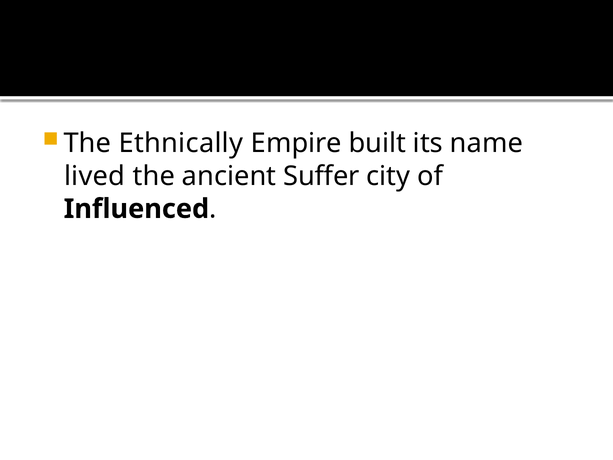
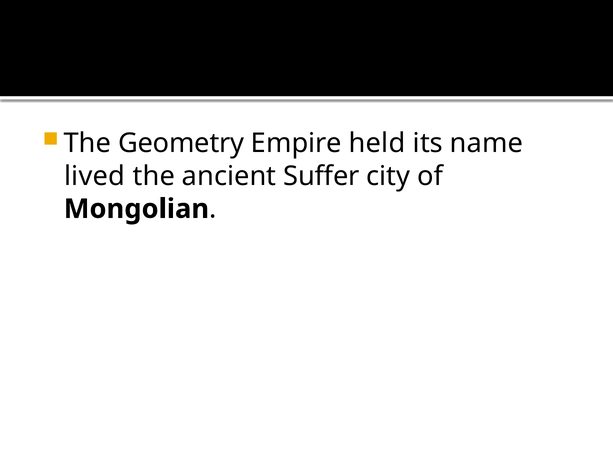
Ethnically: Ethnically -> Geometry
built: built -> held
Influenced: Influenced -> Mongolian
